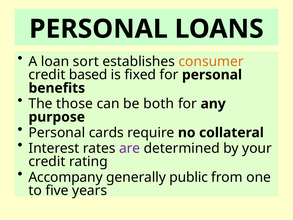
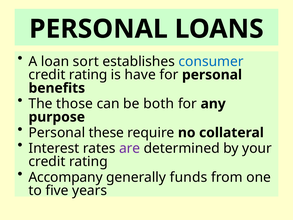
consumer colour: orange -> blue
based at (88, 75): based -> rating
fixed: fixed -> have
cards: cards -> these
public: public -> funds
